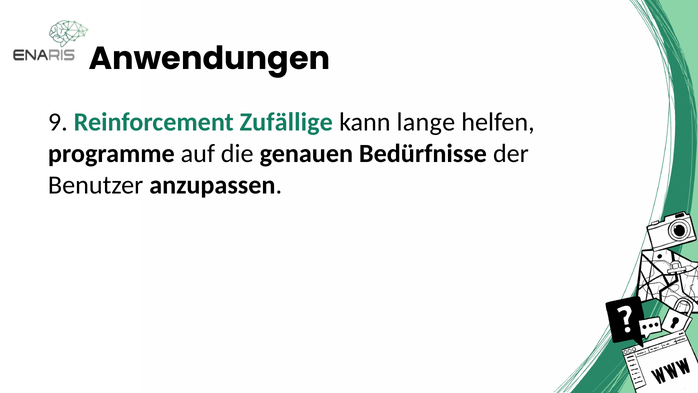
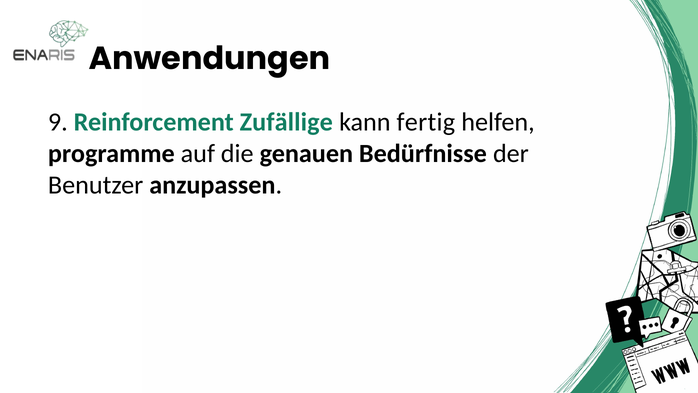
lange: lange -> fertig
